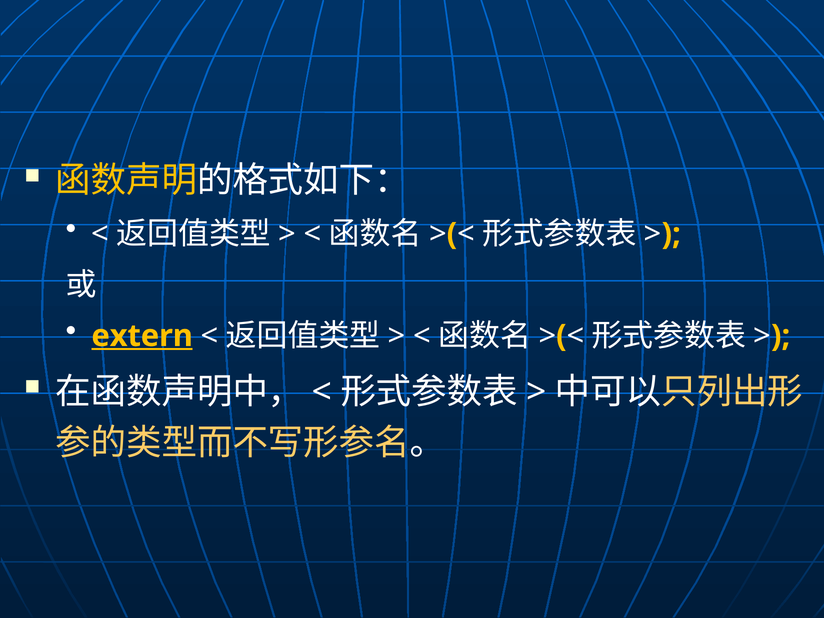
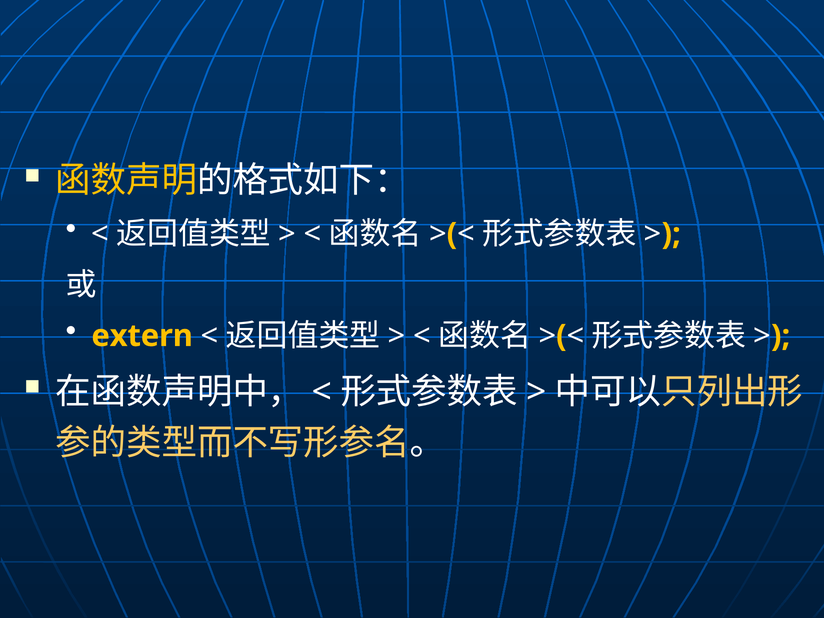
extern underline: present -> none
